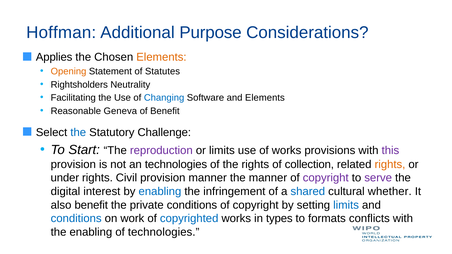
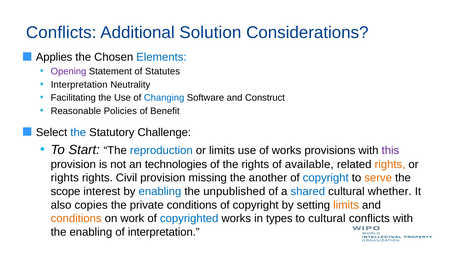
Hoffman at (61, 33): Hoffman -> Conflicts
Purpose: Purpose -> Solution
Elements at (161, 57) colour: orange -> blue
Opening colour: orange -> purple
Rightsholders at (79, 85): Rightsholders -> Interpretation
and Elements: Elements -> Construct
Geneva: Geneva -> Policies
reproduction colour: purple -> blue
collection: collection -> available
under at (65, 178): under -> rights
provision manner: manner -> missing
the manner: manner -> another
copyright at (326, 178) colour: purple -> blue
serve colour: purple -> orange
digital: digital -> scope
infringement: infringement -> unpublished
also benefit: benefit -> copies
limits at (346, 205) colour: blue -> orange
conditions at (76, 219) colour: blue -> orange
to formats: formats -> cultural
of technologies: technologies -> interpretation
